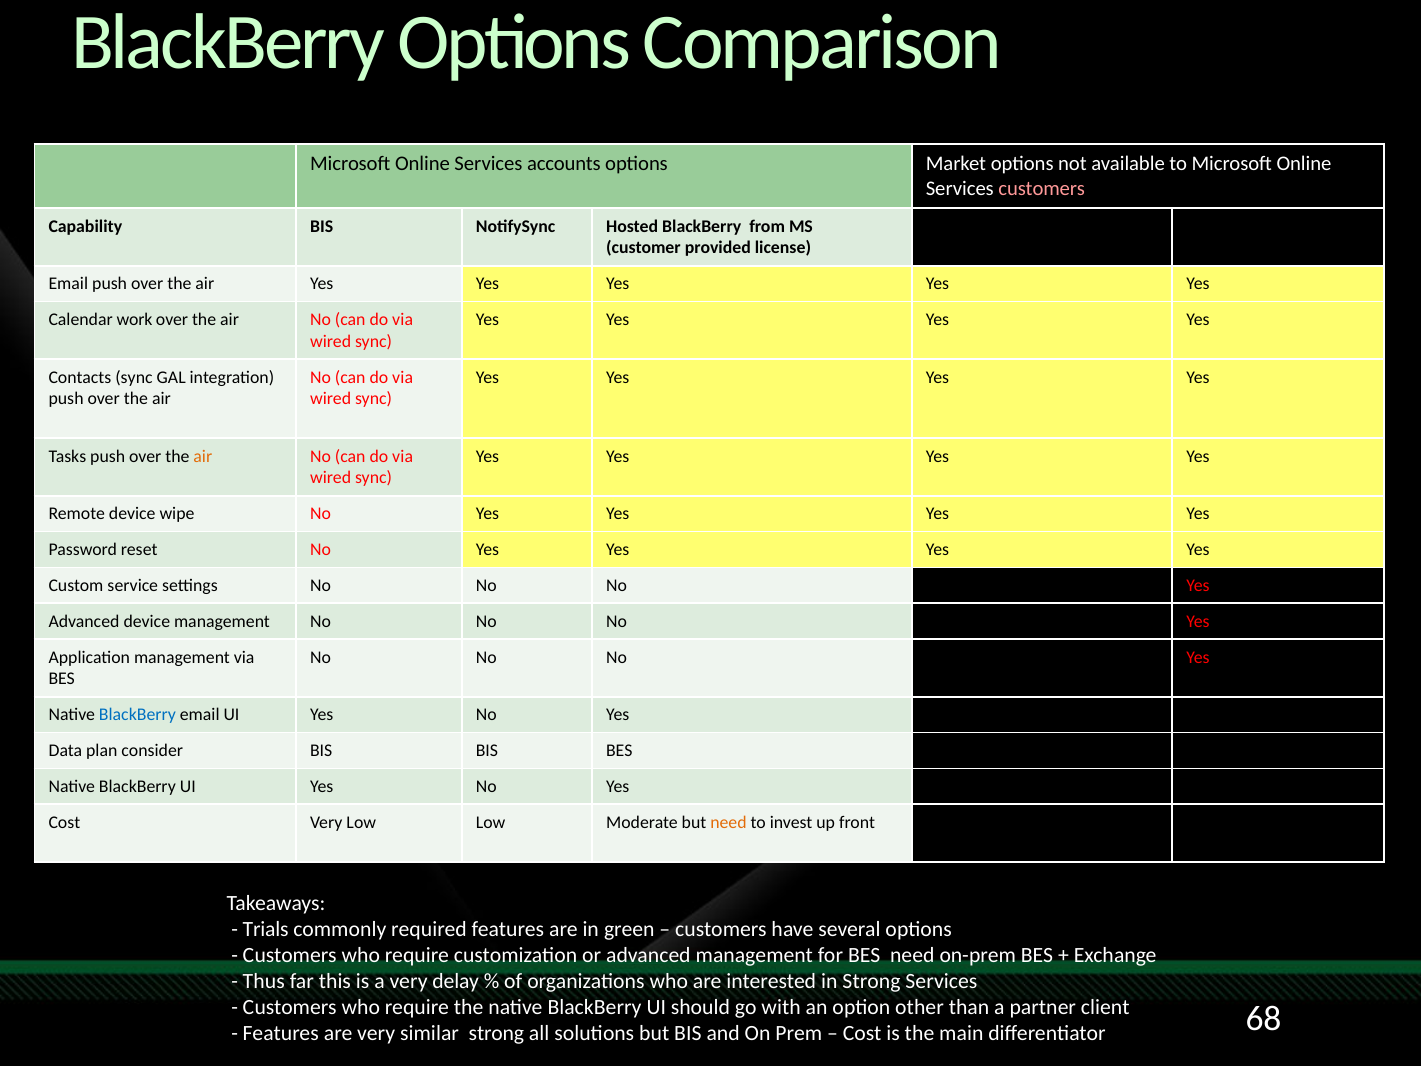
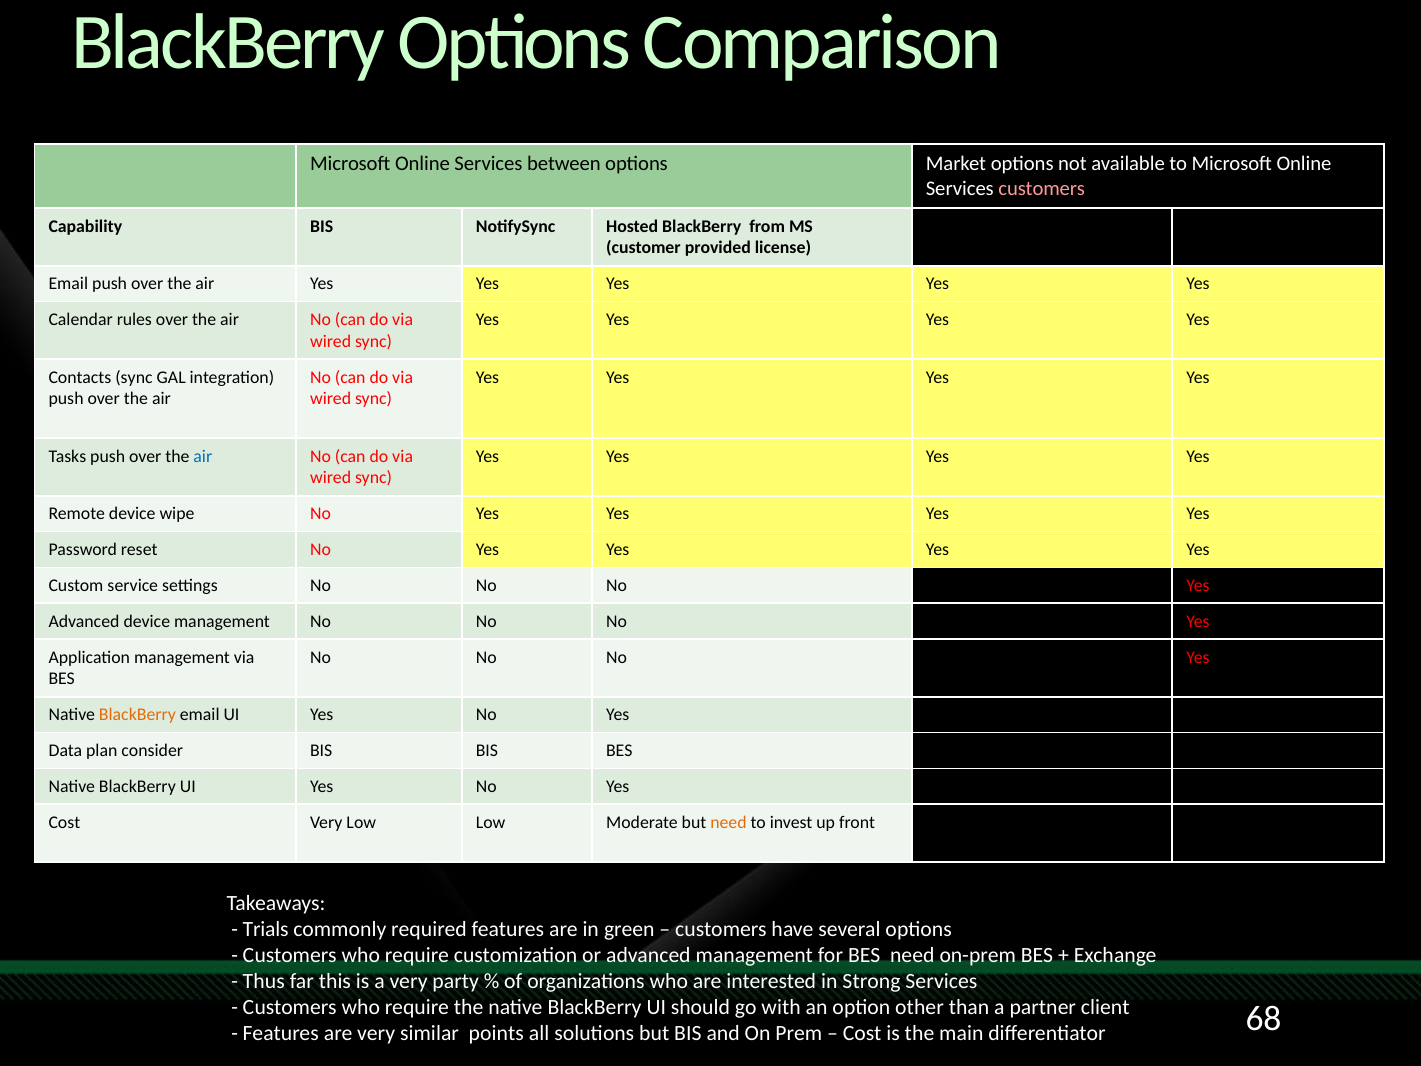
accounts: accounts -> between
work: work -> rules
air at (203, 456) colour: orange -> blue
BlackBerry at (137, 715) colour: blue -> orange
delay: delay -> party
similar strong: strong -> points
